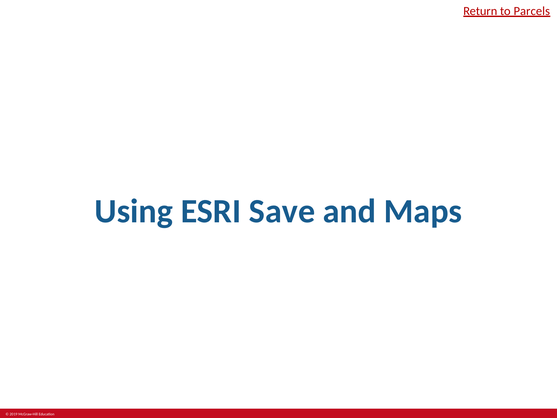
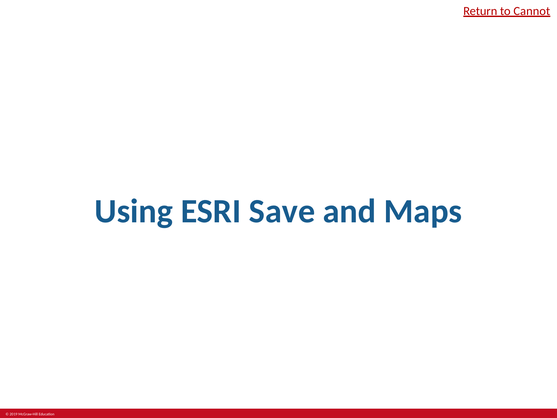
Parcels: Parcels -> Cannot
